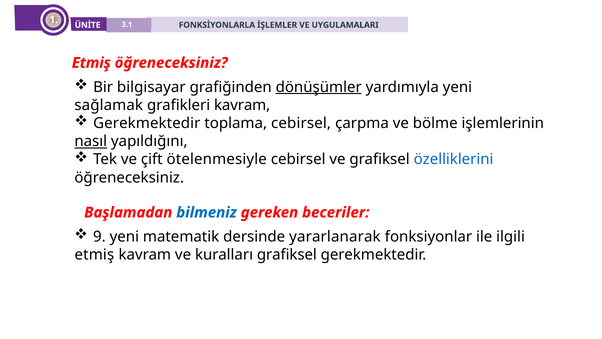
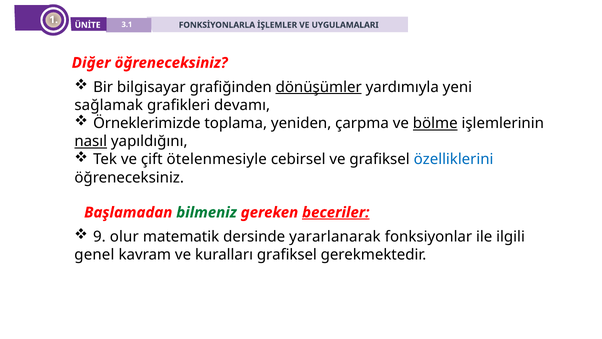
Etmiş at (91, 63): Etmiş -> Diğer
grafikleri kavram: kavram -> devamı
Gerekmektedir at (147, 123): Gerekmektedir -> Örneklerimizde
toplama cebirsel: cebirsel -> yeniden
bölme underline: none -> present
bilmeniz colour: blue -> green
beceriler underline: none -> present
9 yeni: yeni -> olur
etmiş at (94, 255): etmiş -> genel
